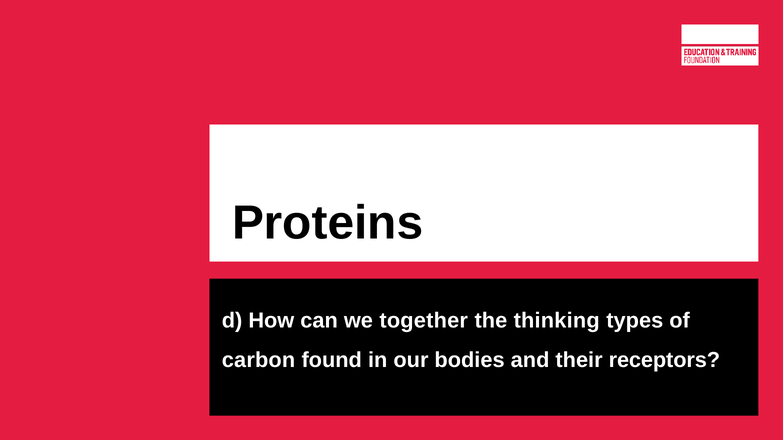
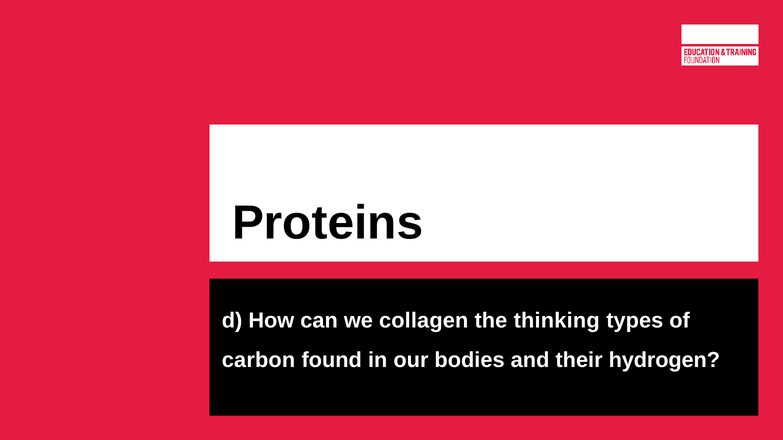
together: together -> collagen
receptors: receptors -> hydrogen
